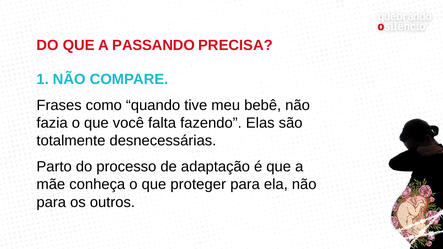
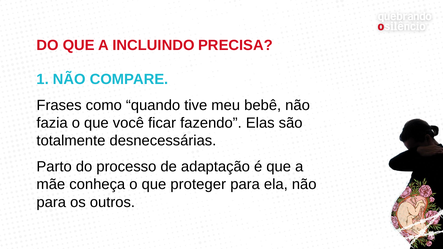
PASSANDO: PASSANDO -> INCLUINDO
falta: falta -> ficar
